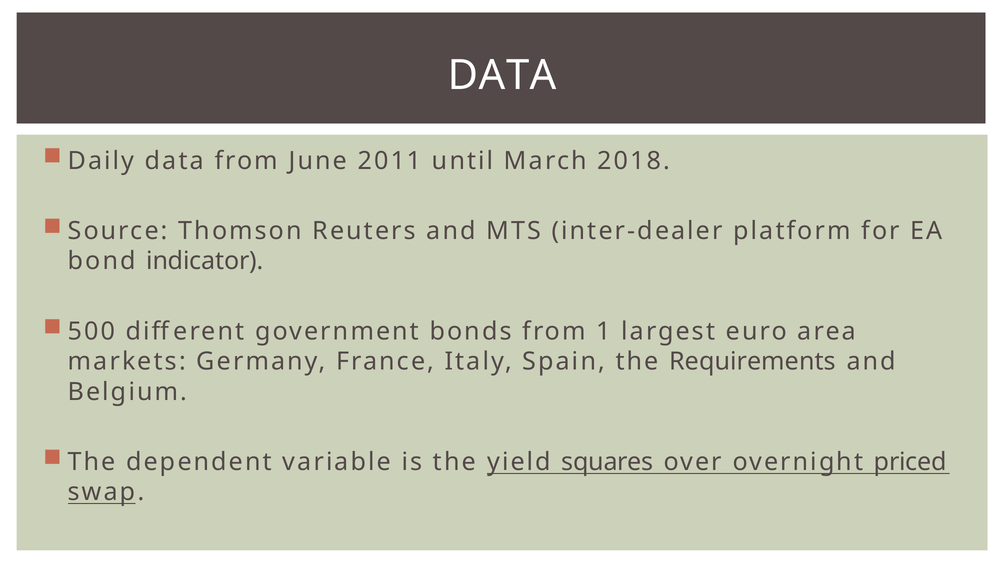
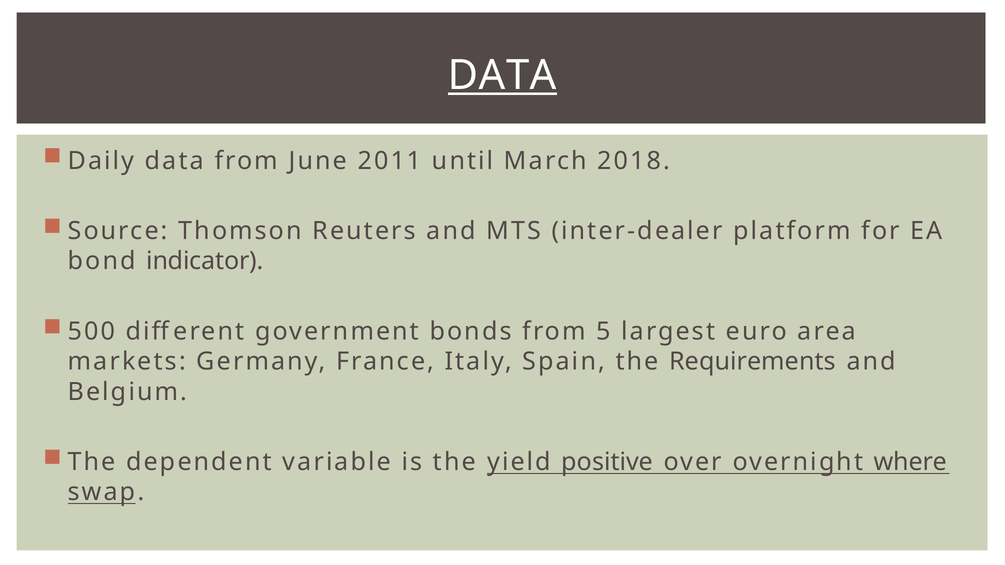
DATA at (502, 76) underline: none -> present
1: 1 -> 5
squares: squares -> positive
priced: priced -> where
